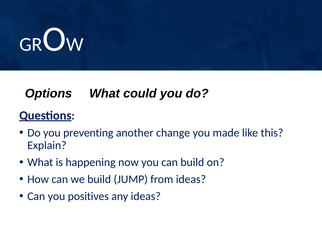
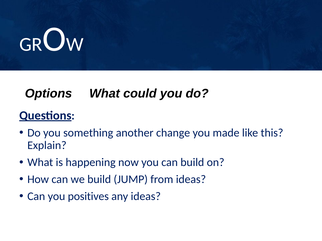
preventing: preventing -> something
